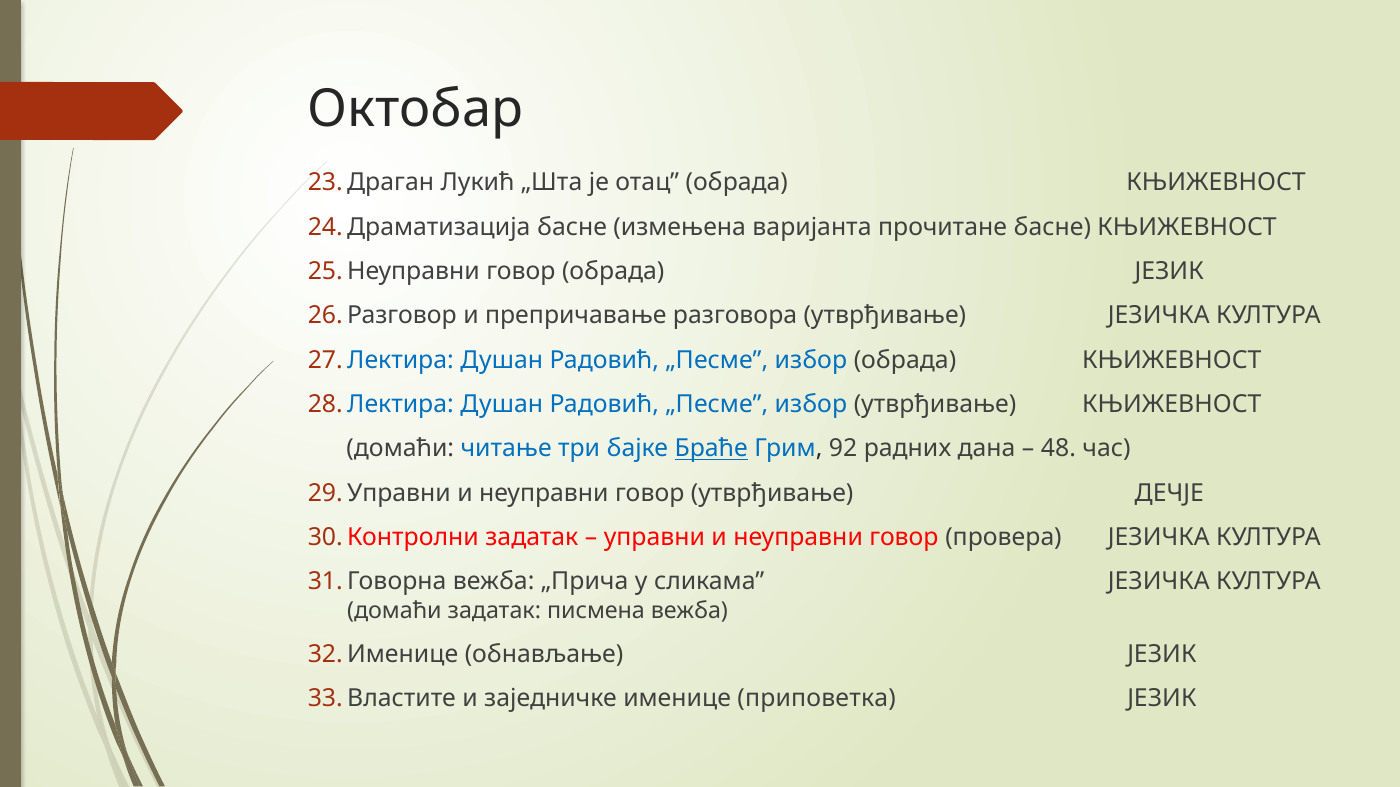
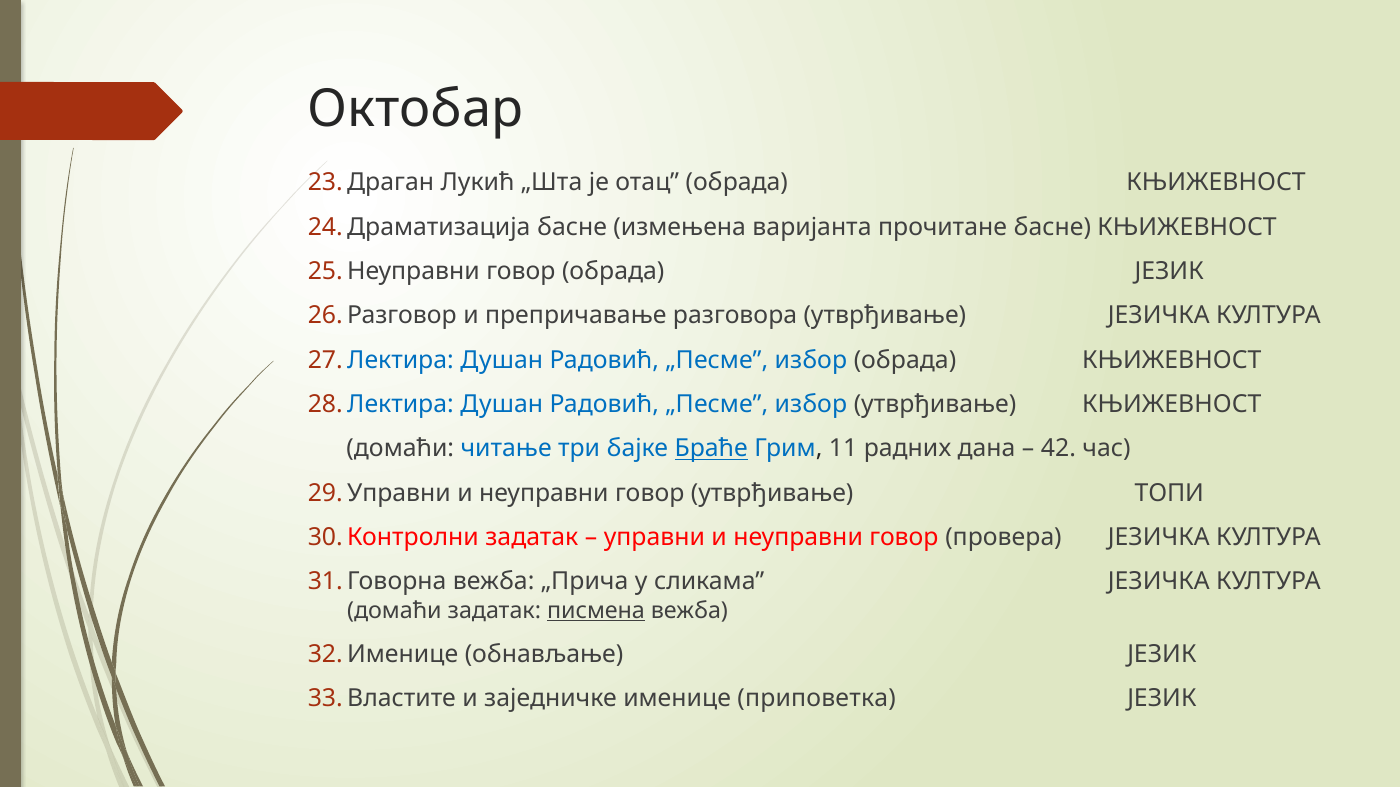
92: 92 -> 11
48: 48 -> 42
ДЕЧЈЕ: ДЕЧЈЕ -> ТОПИ
писмена underline: none -> present
